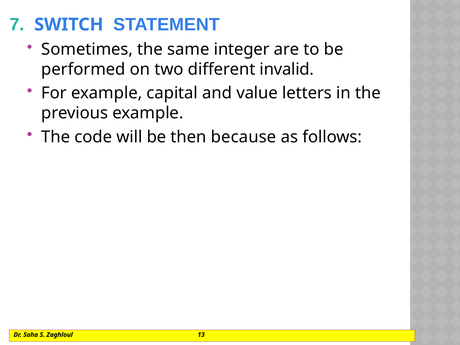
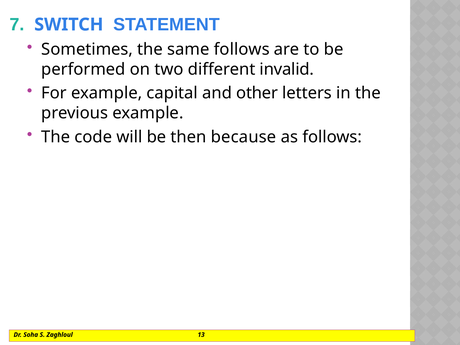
same integer: integer -> follows
value: value -> other
